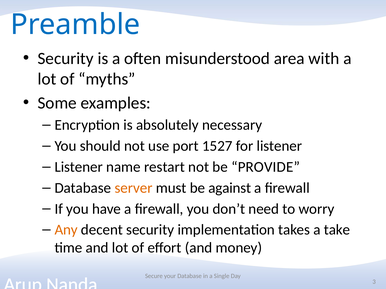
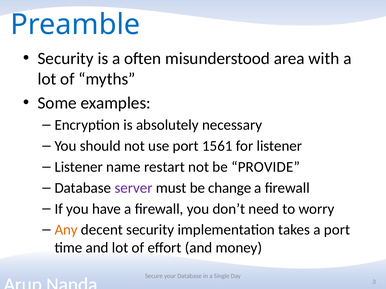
1527: 1527 -> 1561
server colour: orange -> purple
against: against -> change
a take: take -> port
